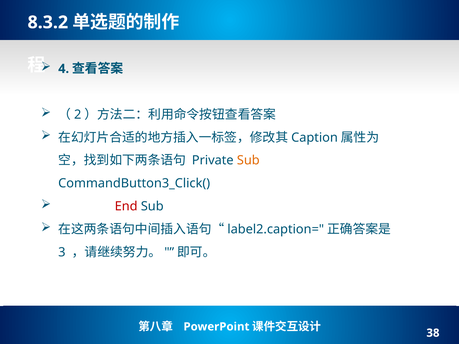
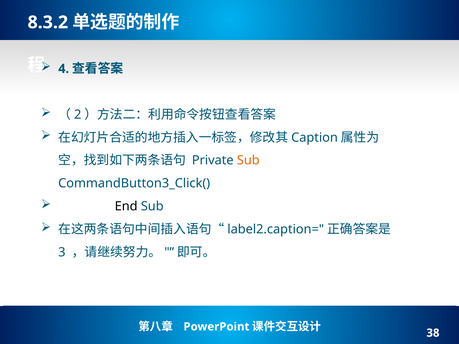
End colour: red -> black
